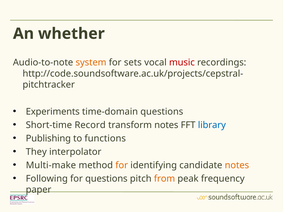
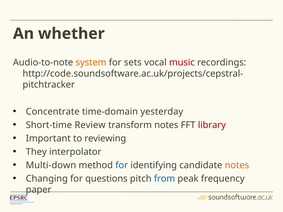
Experiments: Experiments -> Concentrate
time-domain questions: questions -> yesterday
Record: Record -> Review
library colour: blue -> red
Publishing: Publishing -> Important
functions: functions -> reviewing
Multi-make: Multi-make -> Multi-down
for at (122, 165) colour: orange -> blue
Following: Following -> Changing
from colour: orange -> blue
